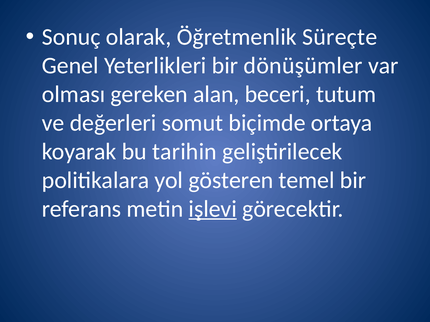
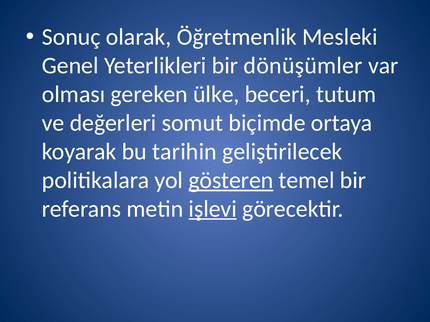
Süreçte: Süreçte -> Mesleki
alan: alan -> ülke
gösteren underline: none -> present
